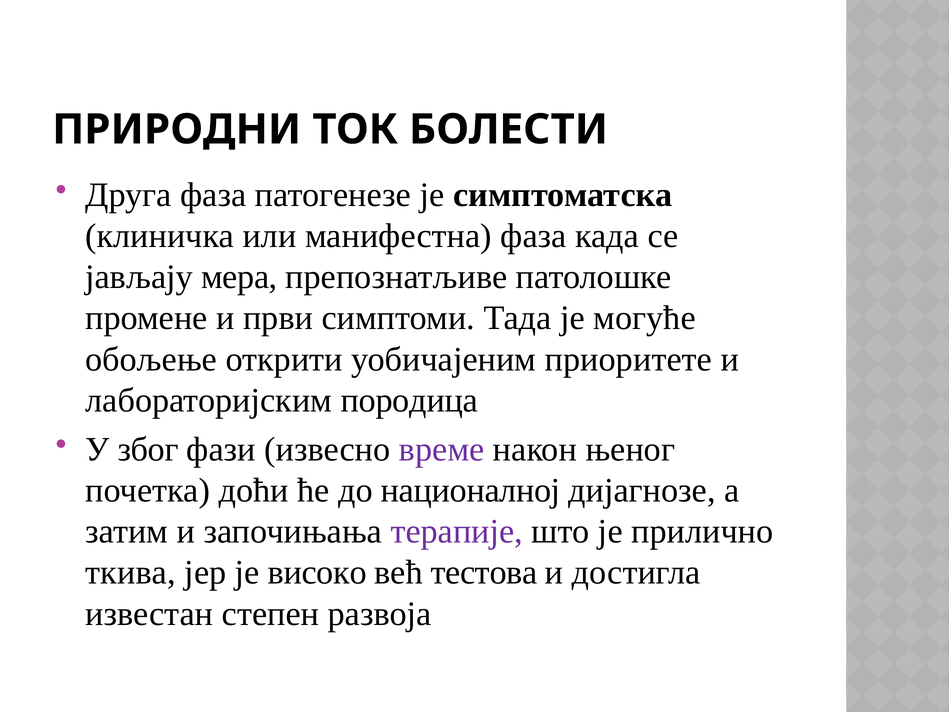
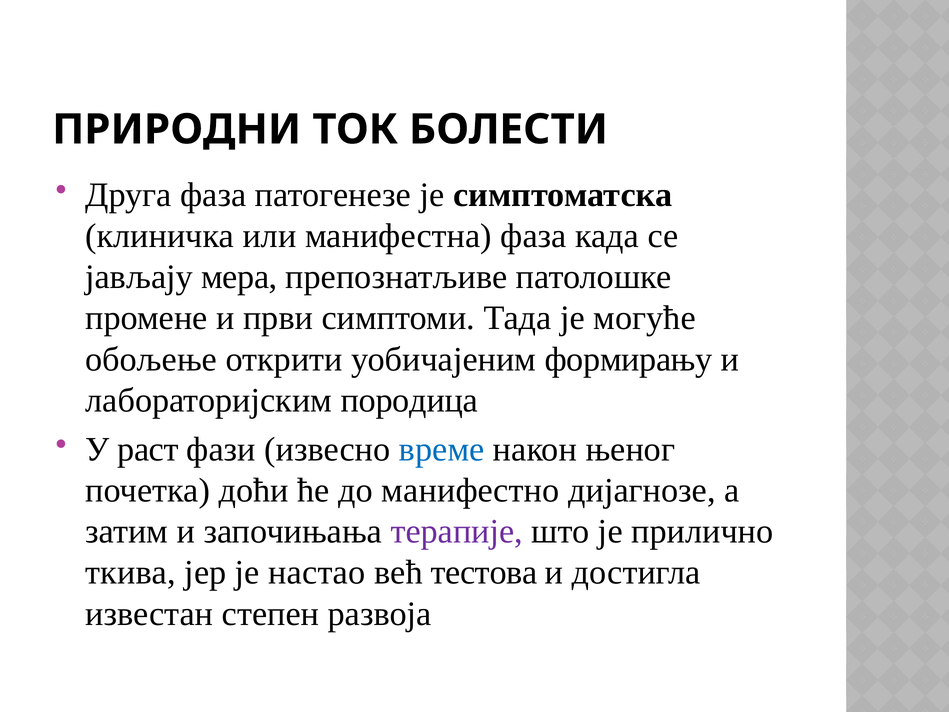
приоритете: приоритете -> формирању
због: због -> раст
време colour: purple -> blue
националној: националној -> манифестно
високо: високо -> настао
